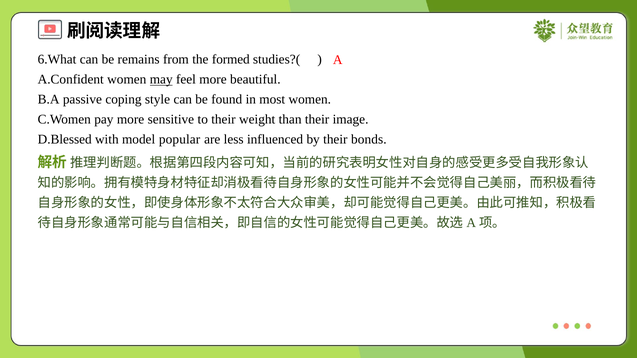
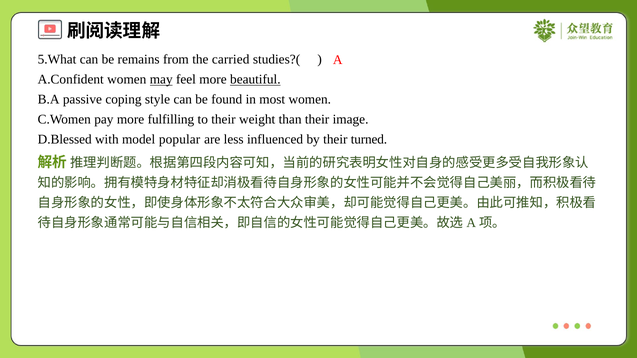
6.What: 6.What -> 5.What
formed: formed -> carried
beautiful underline: none -> present
sensitive: sensitive -> fulfilling
bonds: bonds -> turned
